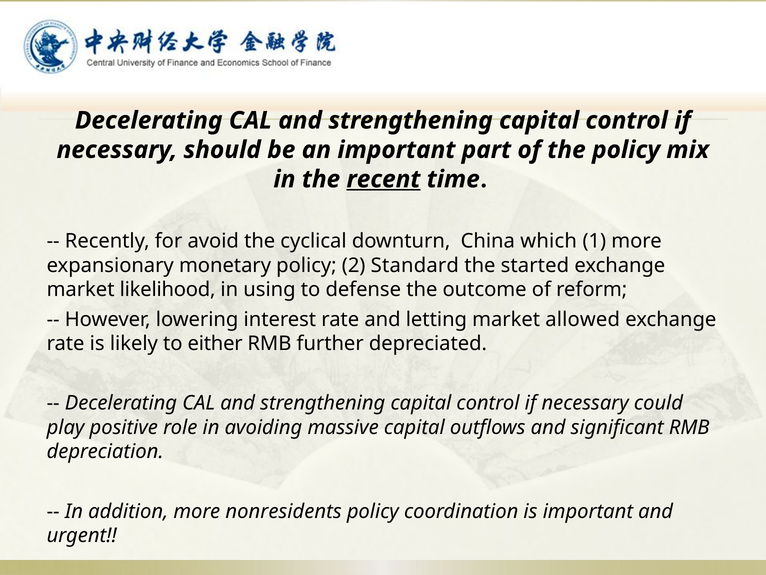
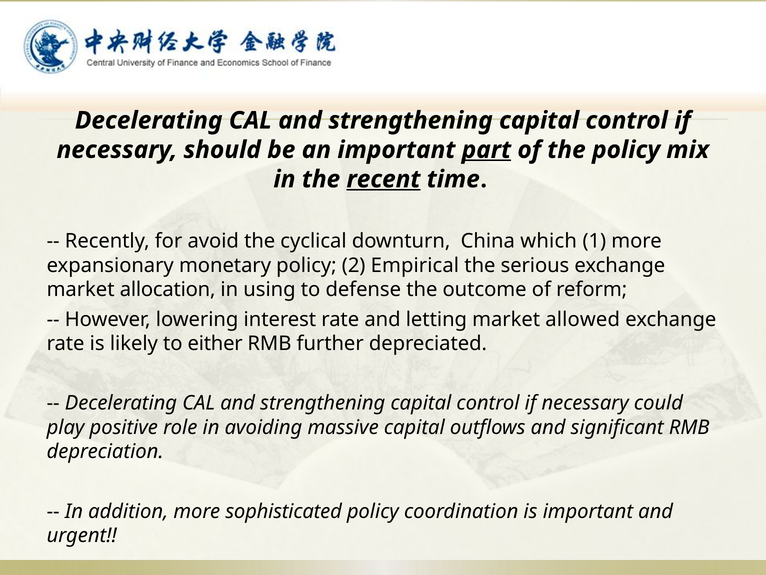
part underline: none -> present
Standard: Standard -> Empirical
started: started -> serious
likelihood: likelihood -> allocation
nonresidents: nonresidents -> sophisticated
